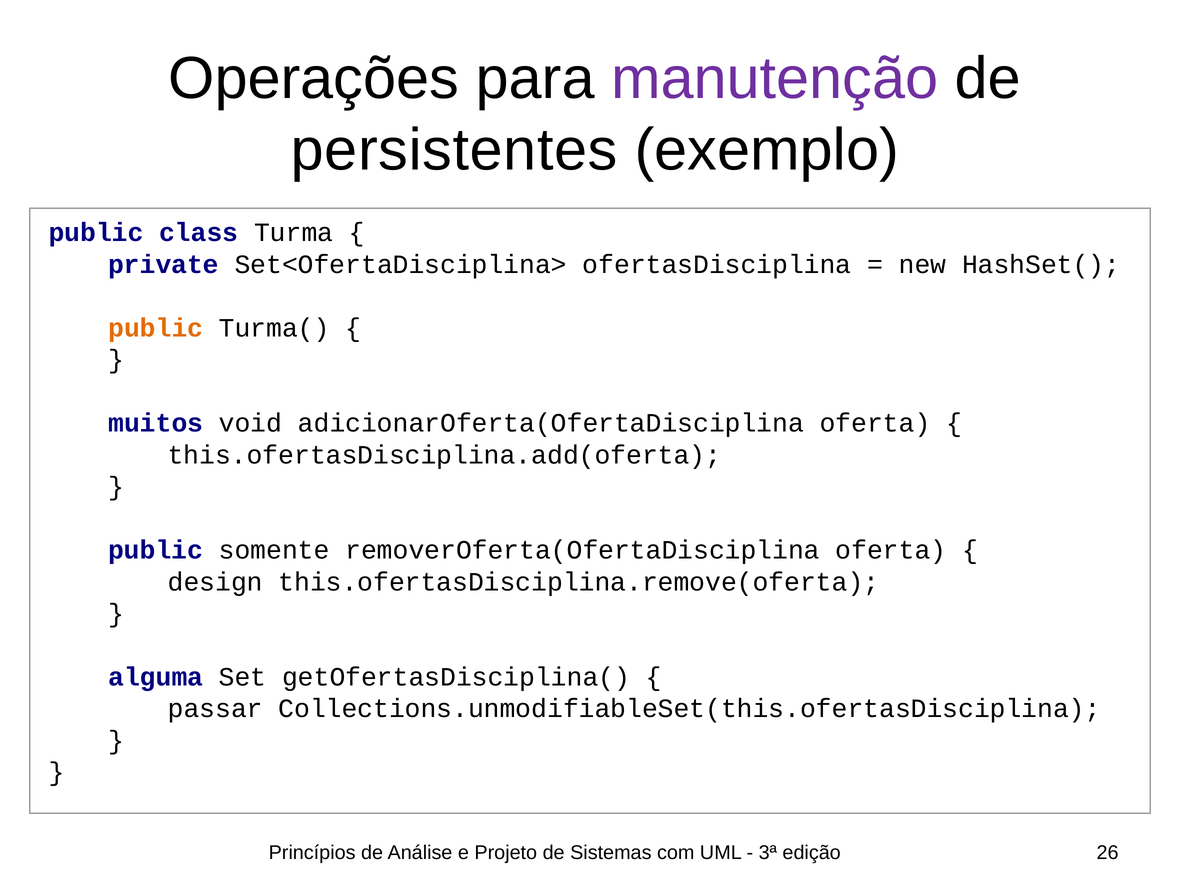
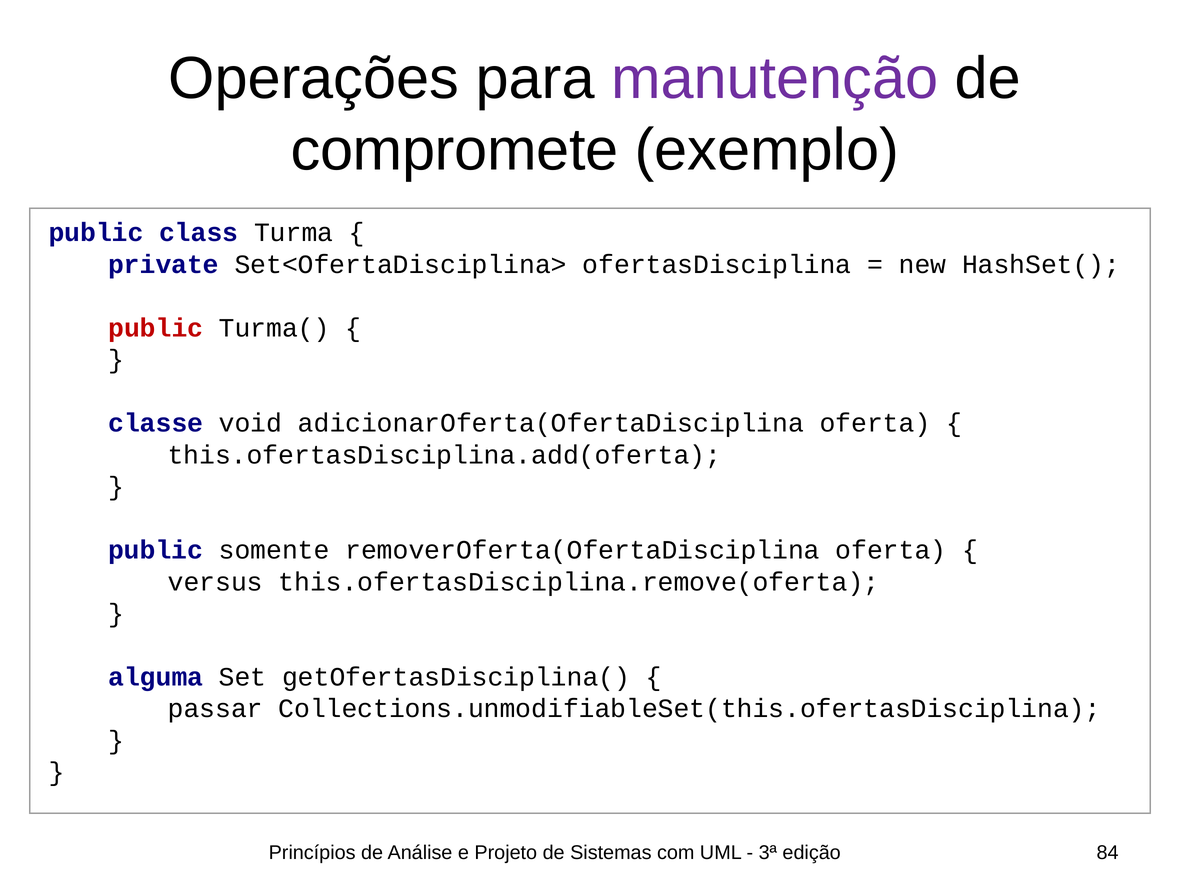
persistentes: persistentes -> compromete
public at (156, 328) colour: orange -> red
muitos: muitos -> classe
design: design -> versus
26: 26 -> 84
